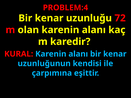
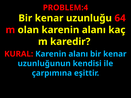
72: 72 -> 64
